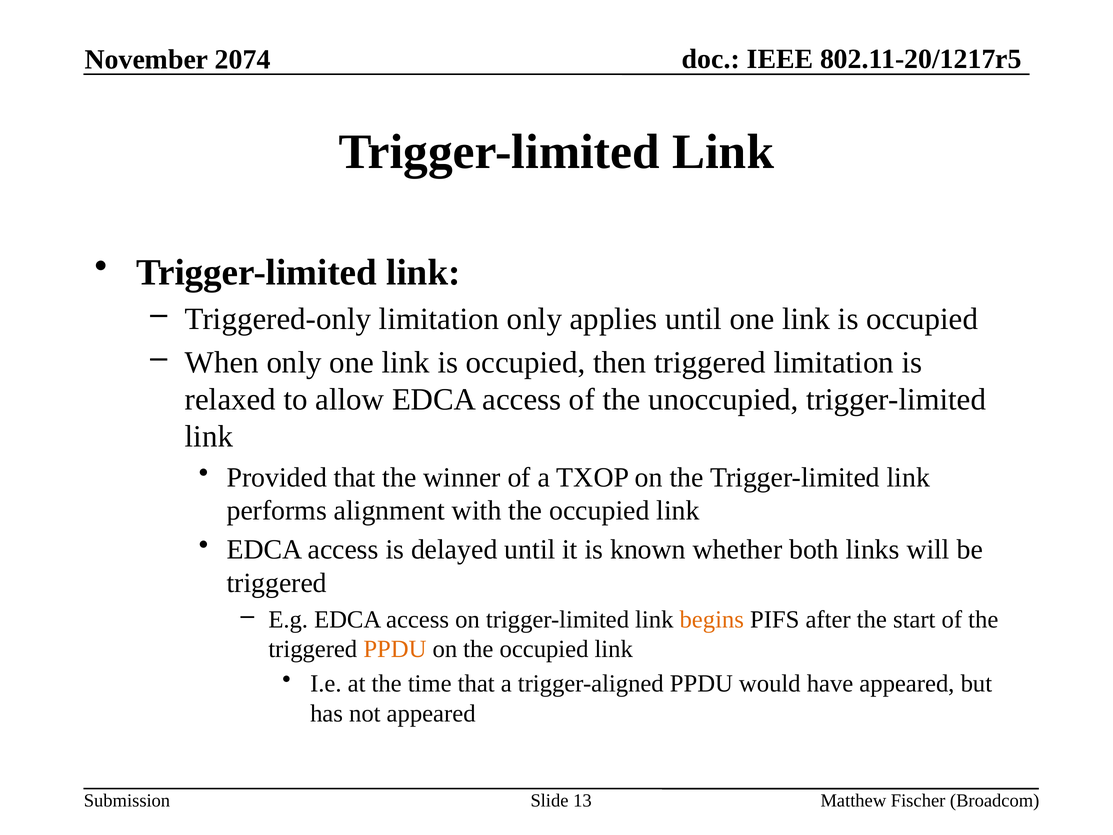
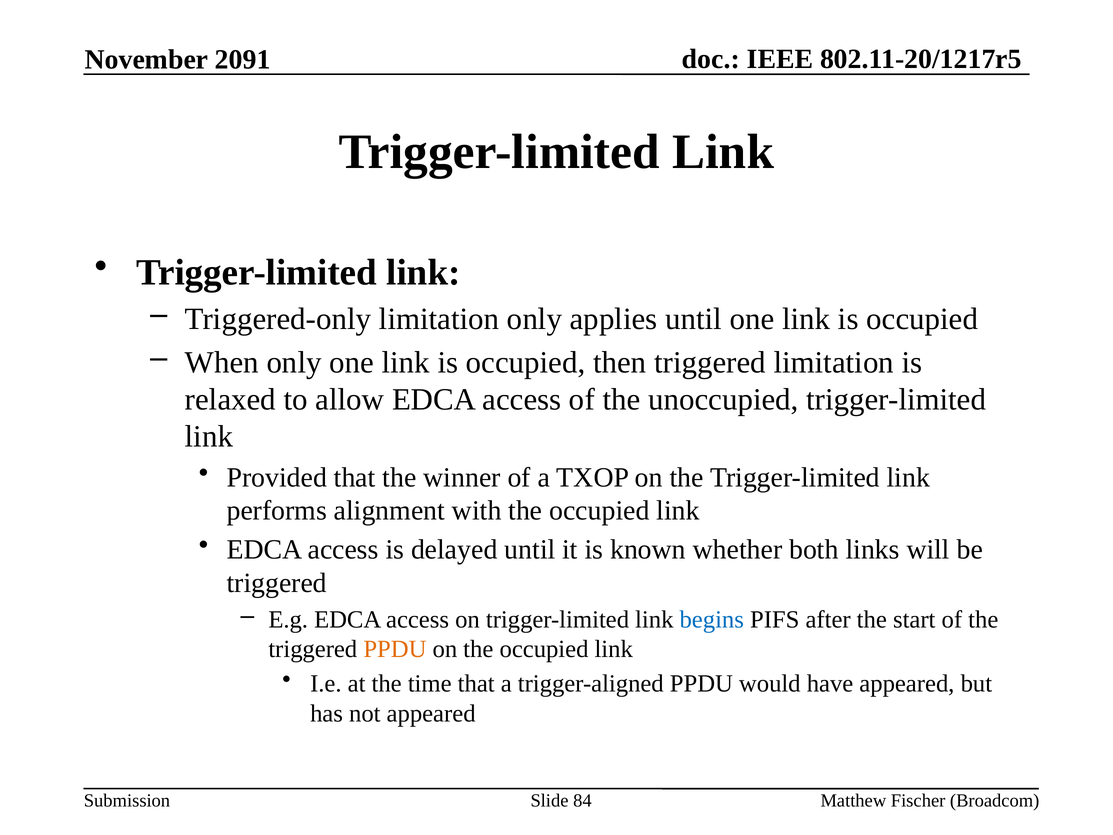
2074: 2074 -> 2091
begins colour: orange -> blue
13: 13 -> 84
